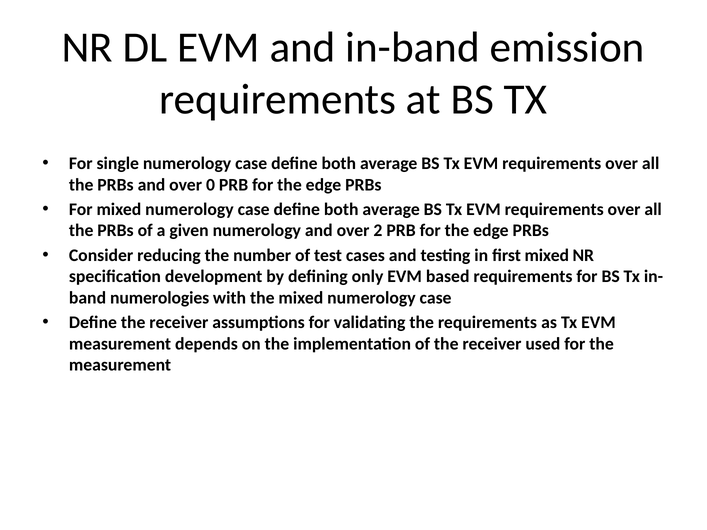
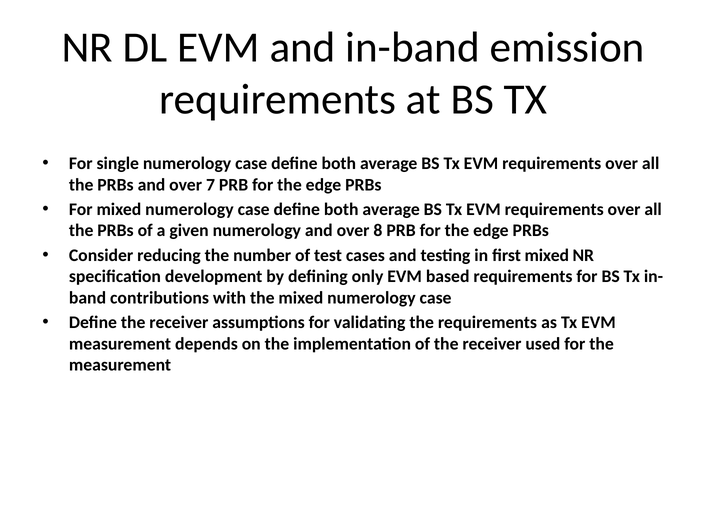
0: 0 -> 7
2: 2 -> 8
numerologies: numerologies -> contributions
